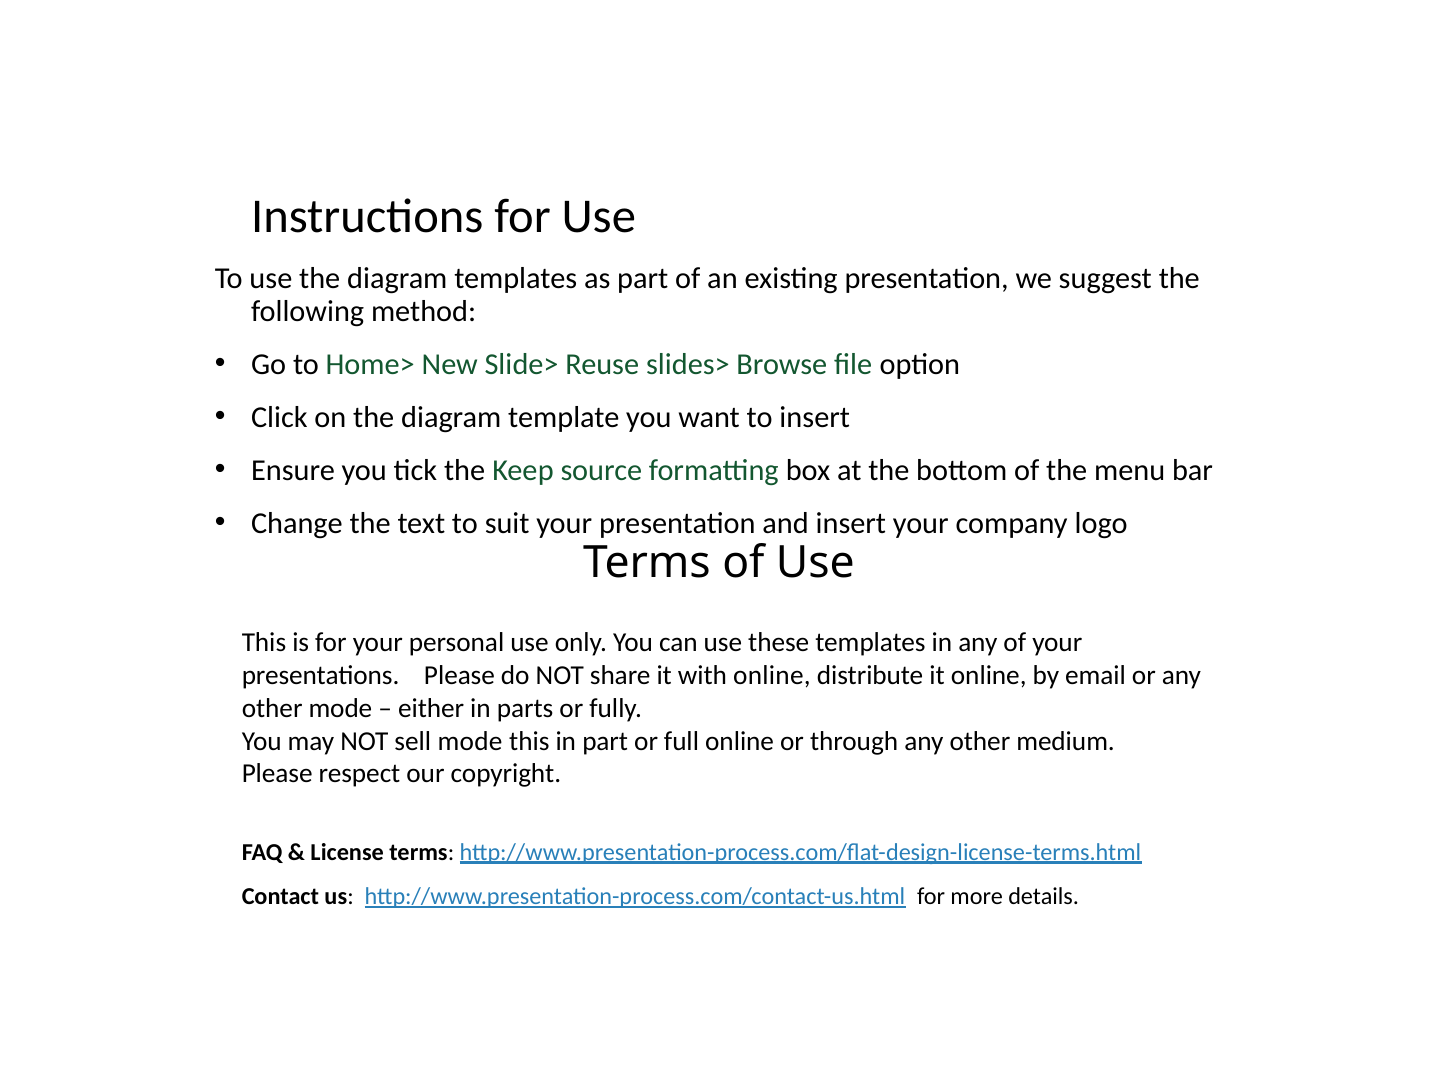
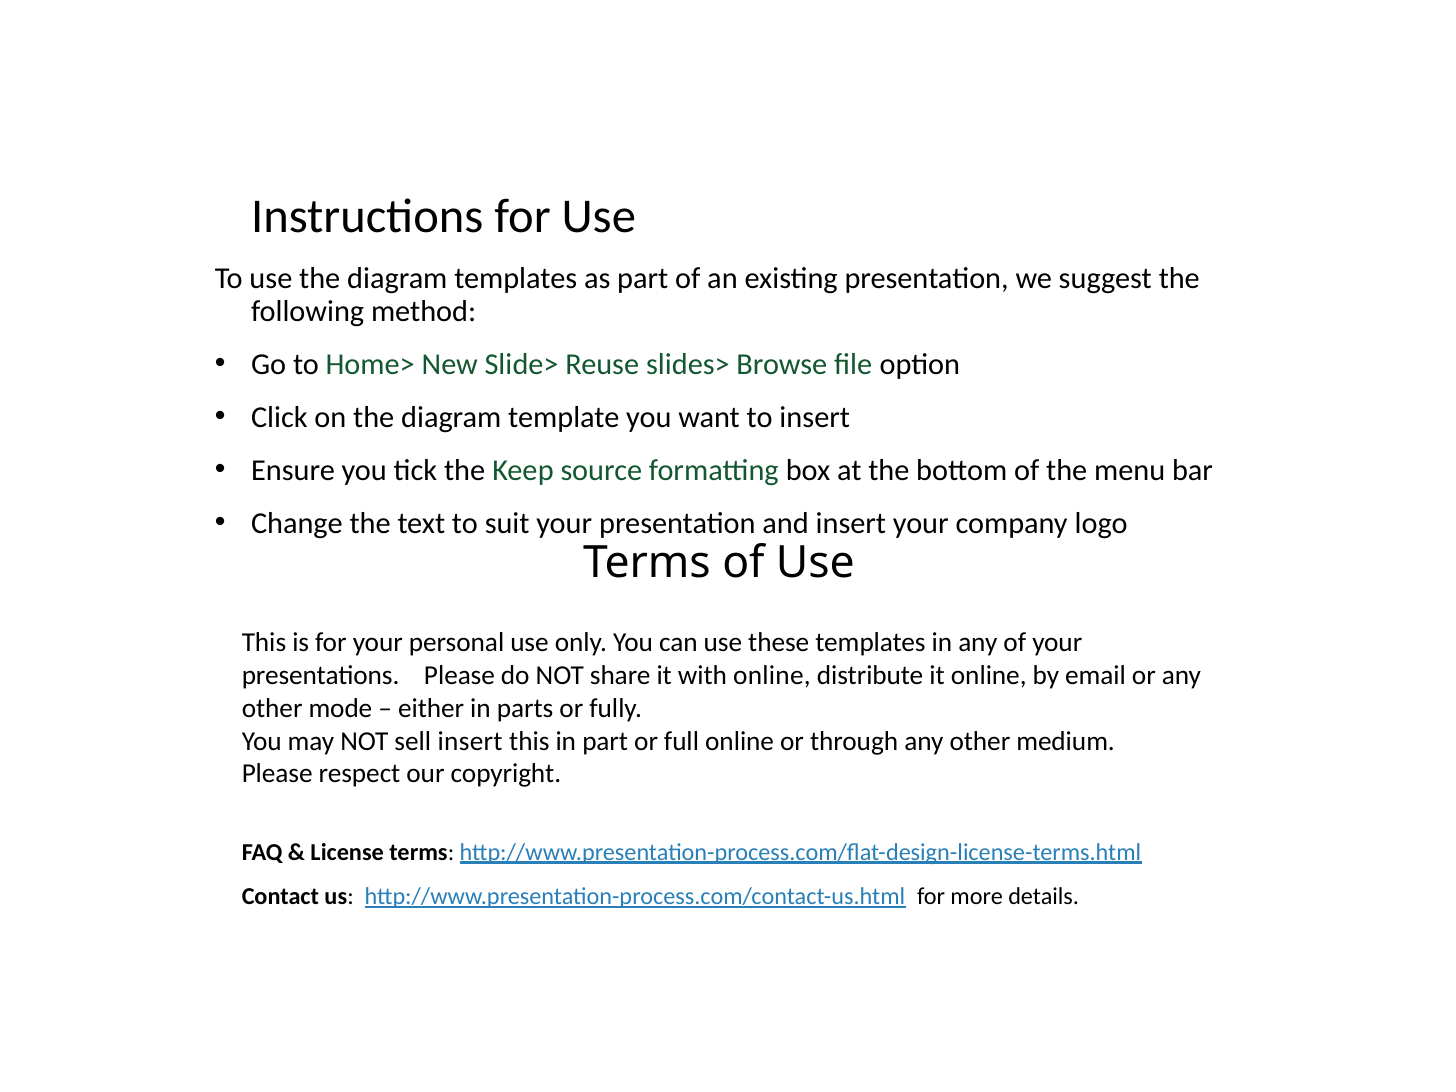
sell mode: mode -> insert
